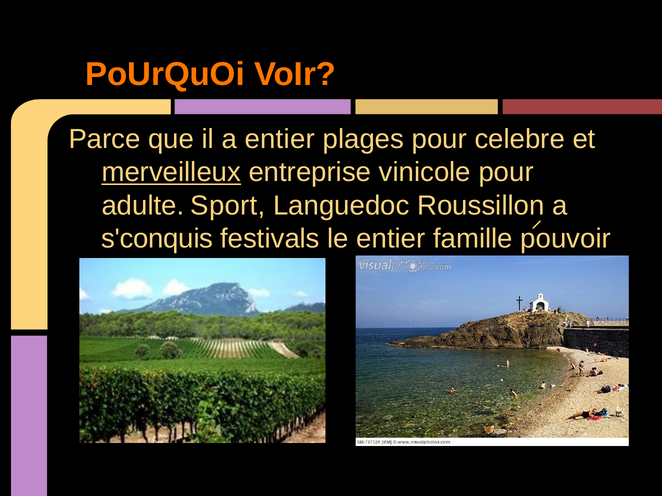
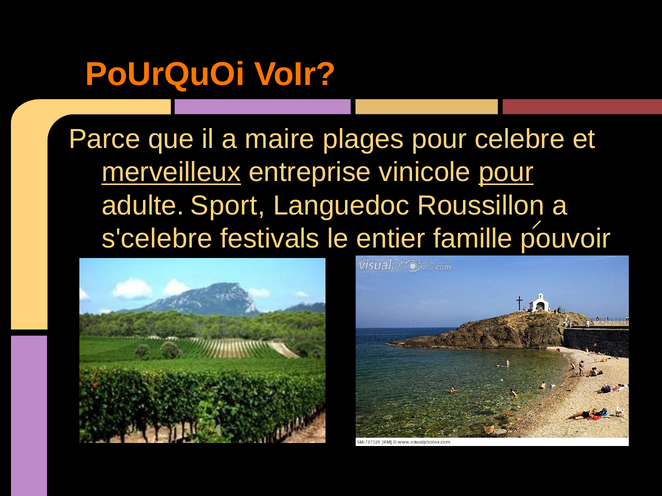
a entier: entier -> maire
pour at (506, 173) underline: none -> present
s'conquis: s'conquis -> s'celebre
